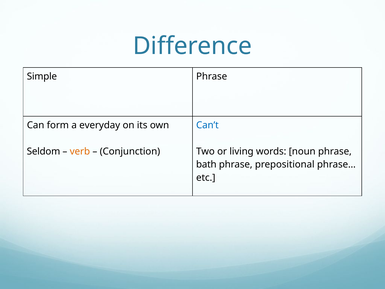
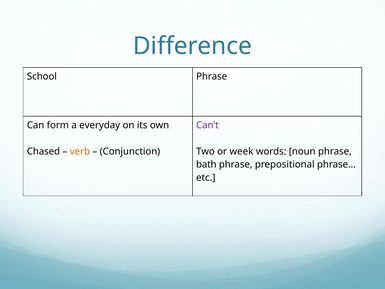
Simple: Simple -> School
Can’t colour: blue -> purple
Seldom: Seldom -> Chased
living: living -> week
